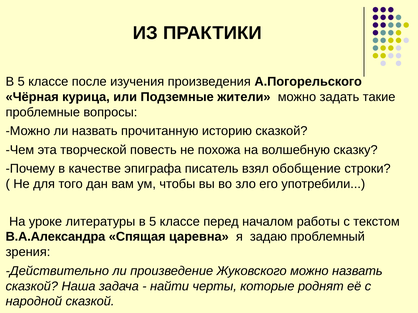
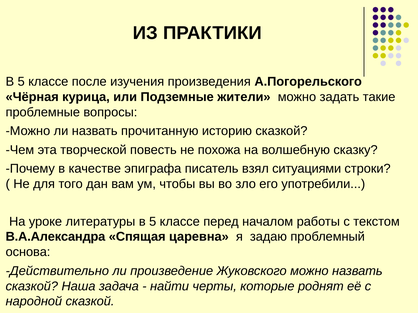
обобщение: обобщение -> ситуациями
зрения: зрения -> основа
